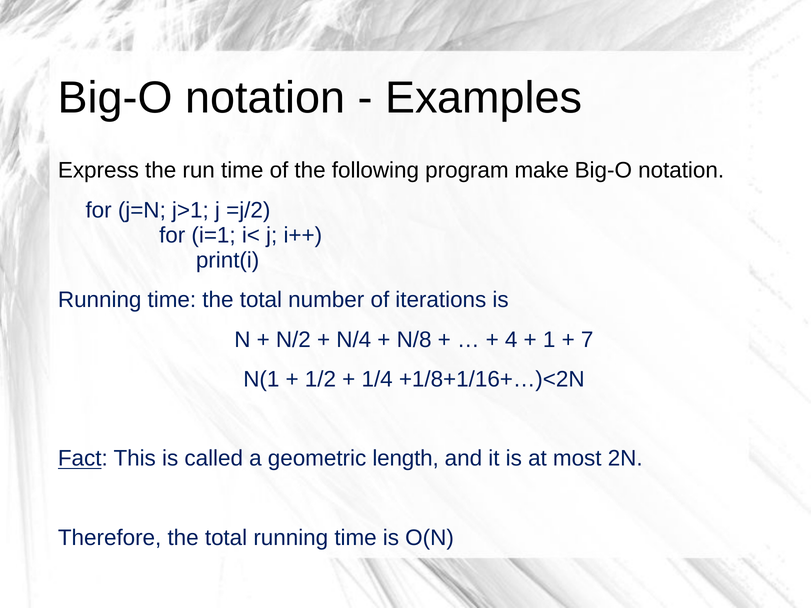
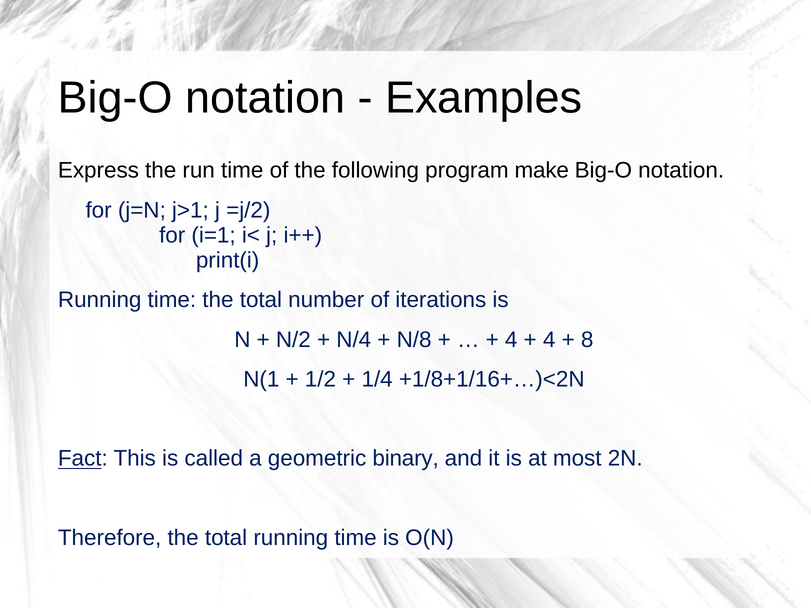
1 at (549, 340): 1 -> 4
7: 7 -> 8
length: length -> binary
